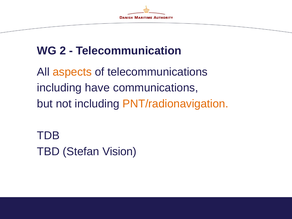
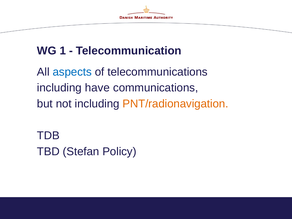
2: 2 -> 1
aspects colour: orange -> blue
Vision: Vision -> Policy
